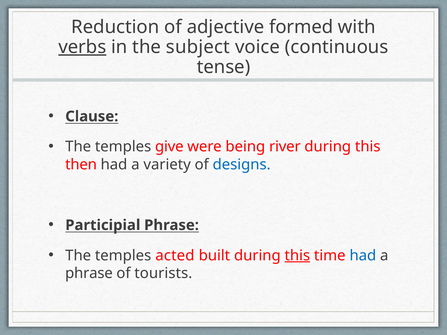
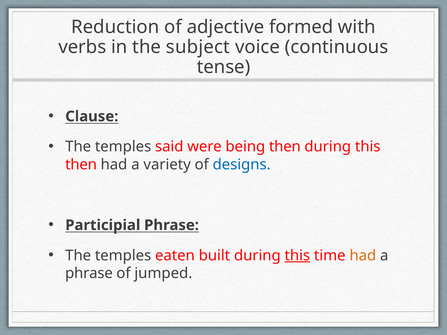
verbs underline: present -> none
give: give -> said
being river: river -> then
acted: acted -> eaten
had at (363, 256) colour: blue -> orange
tourists: tourists -> jumped
